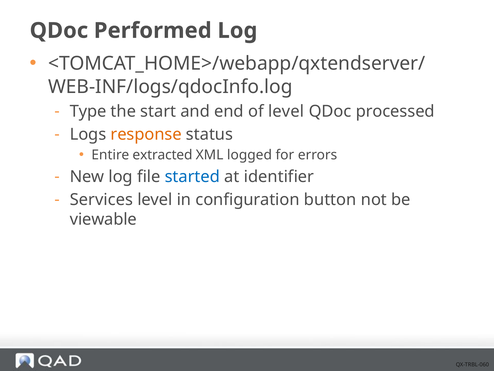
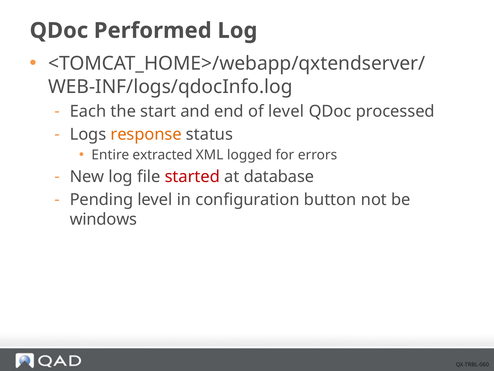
Type: Type -> Each
started colour: blue -> red
identifier: identifier -> database
Services: Services -> Pending
viewable: viewable -> windows
